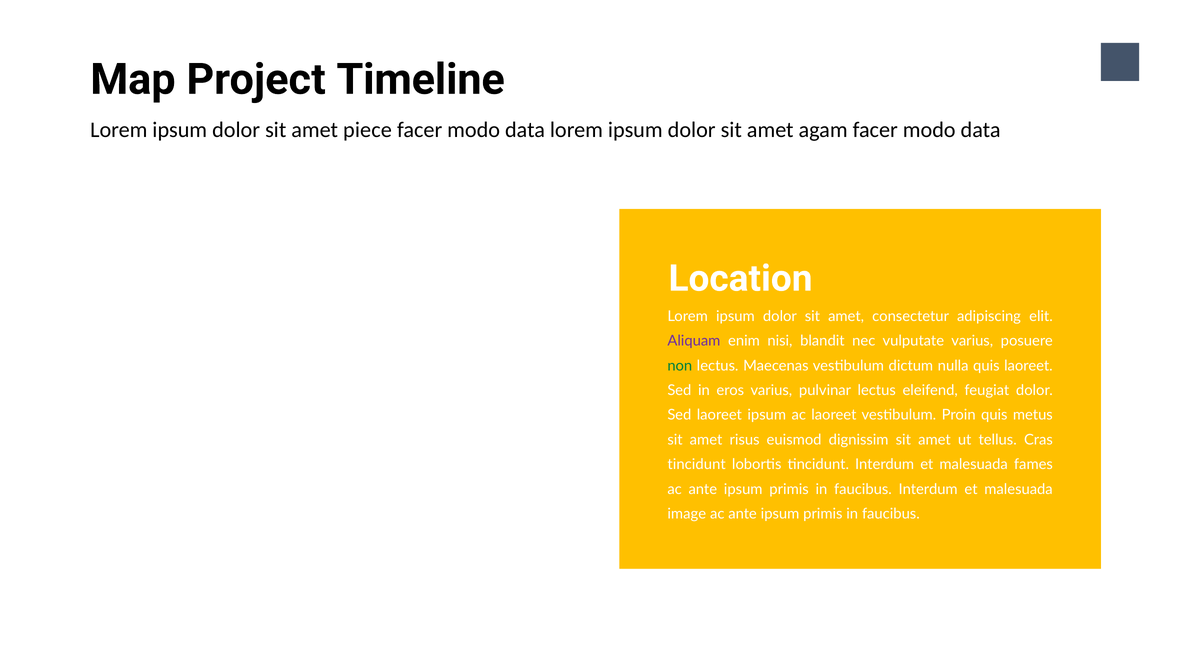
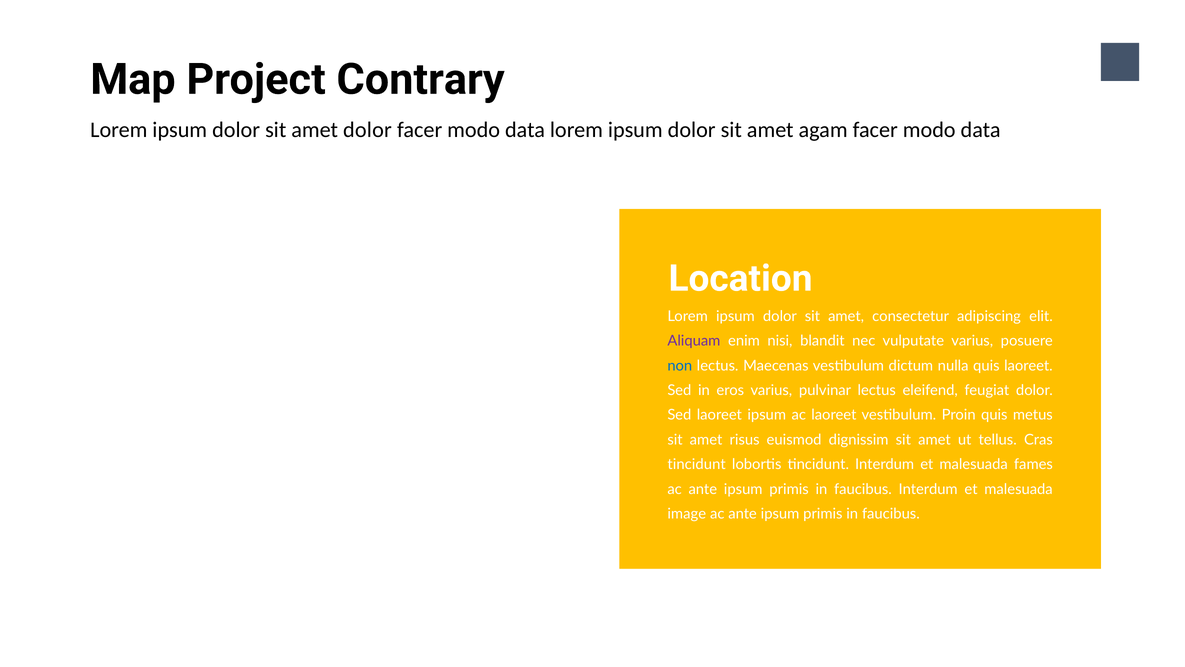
Timeline: Timeline -> Contrary
amet piece: piece -> dolor
non colour: green -> blue
